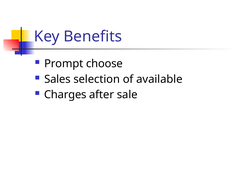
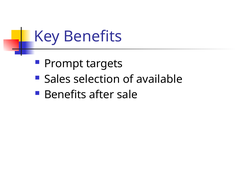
choose: choose -> targets
Charges at (65, 95): Charges -> Benefits
